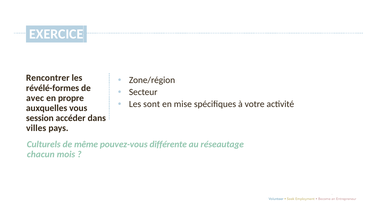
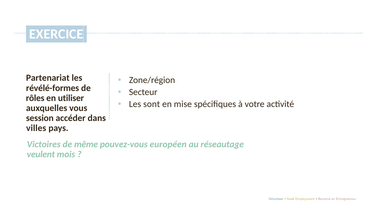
Rencontrer: Rencontrer -> Partenariat
avec: avec -> rôles
propre: propre -> utiliser
Culturels: Culturels -> Victoires
différente: différente -> européen
chacun: chacun -> veulent
